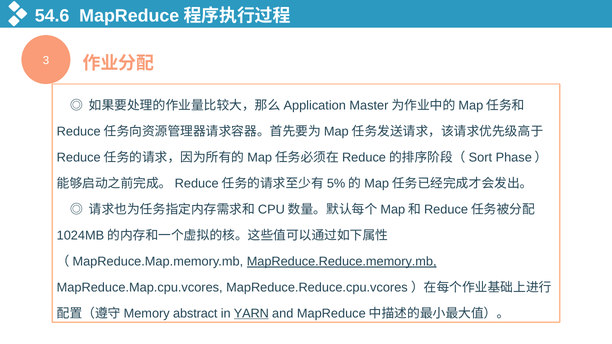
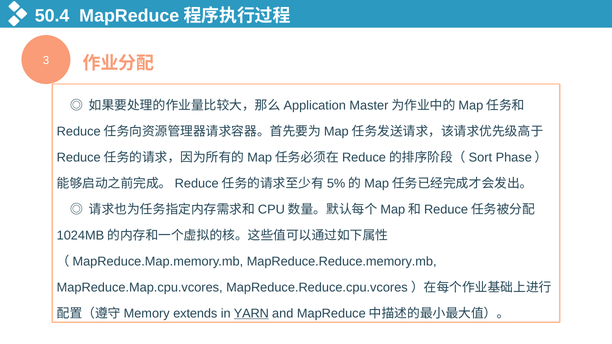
54.6: 54.6 -> 50.4
MapReduce.Reduce.memory.mb underline: present -> none
abstract: abstract -> extends
